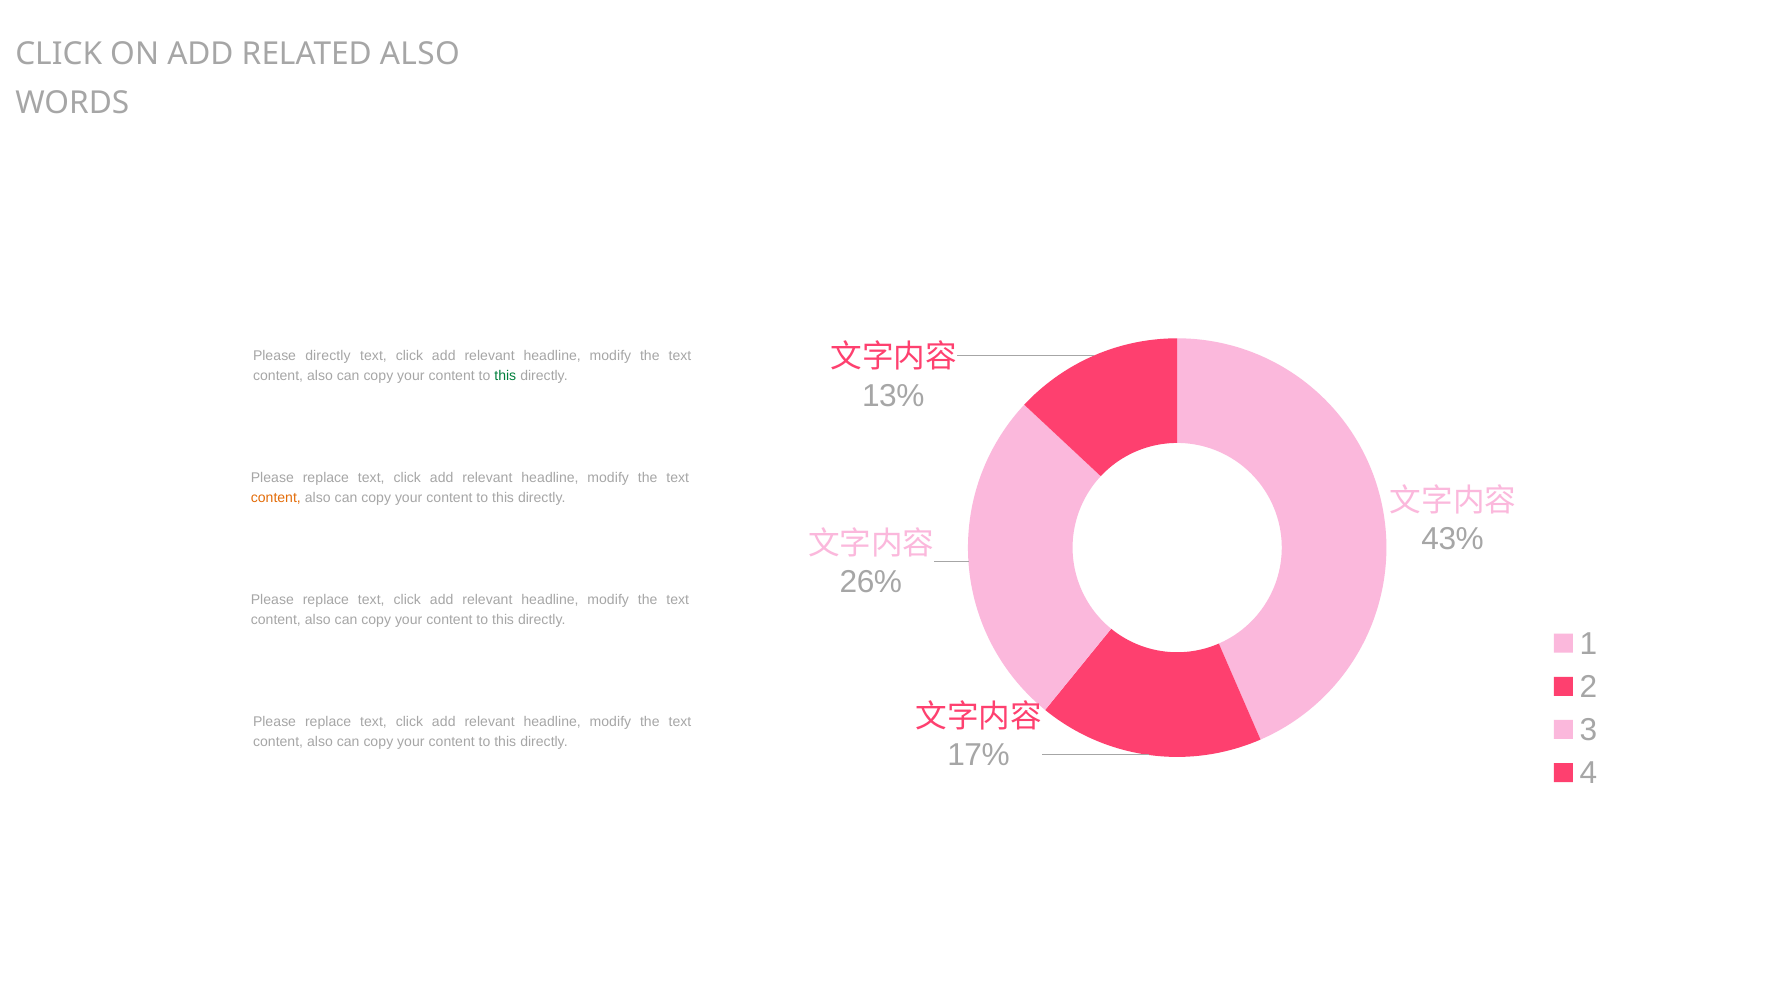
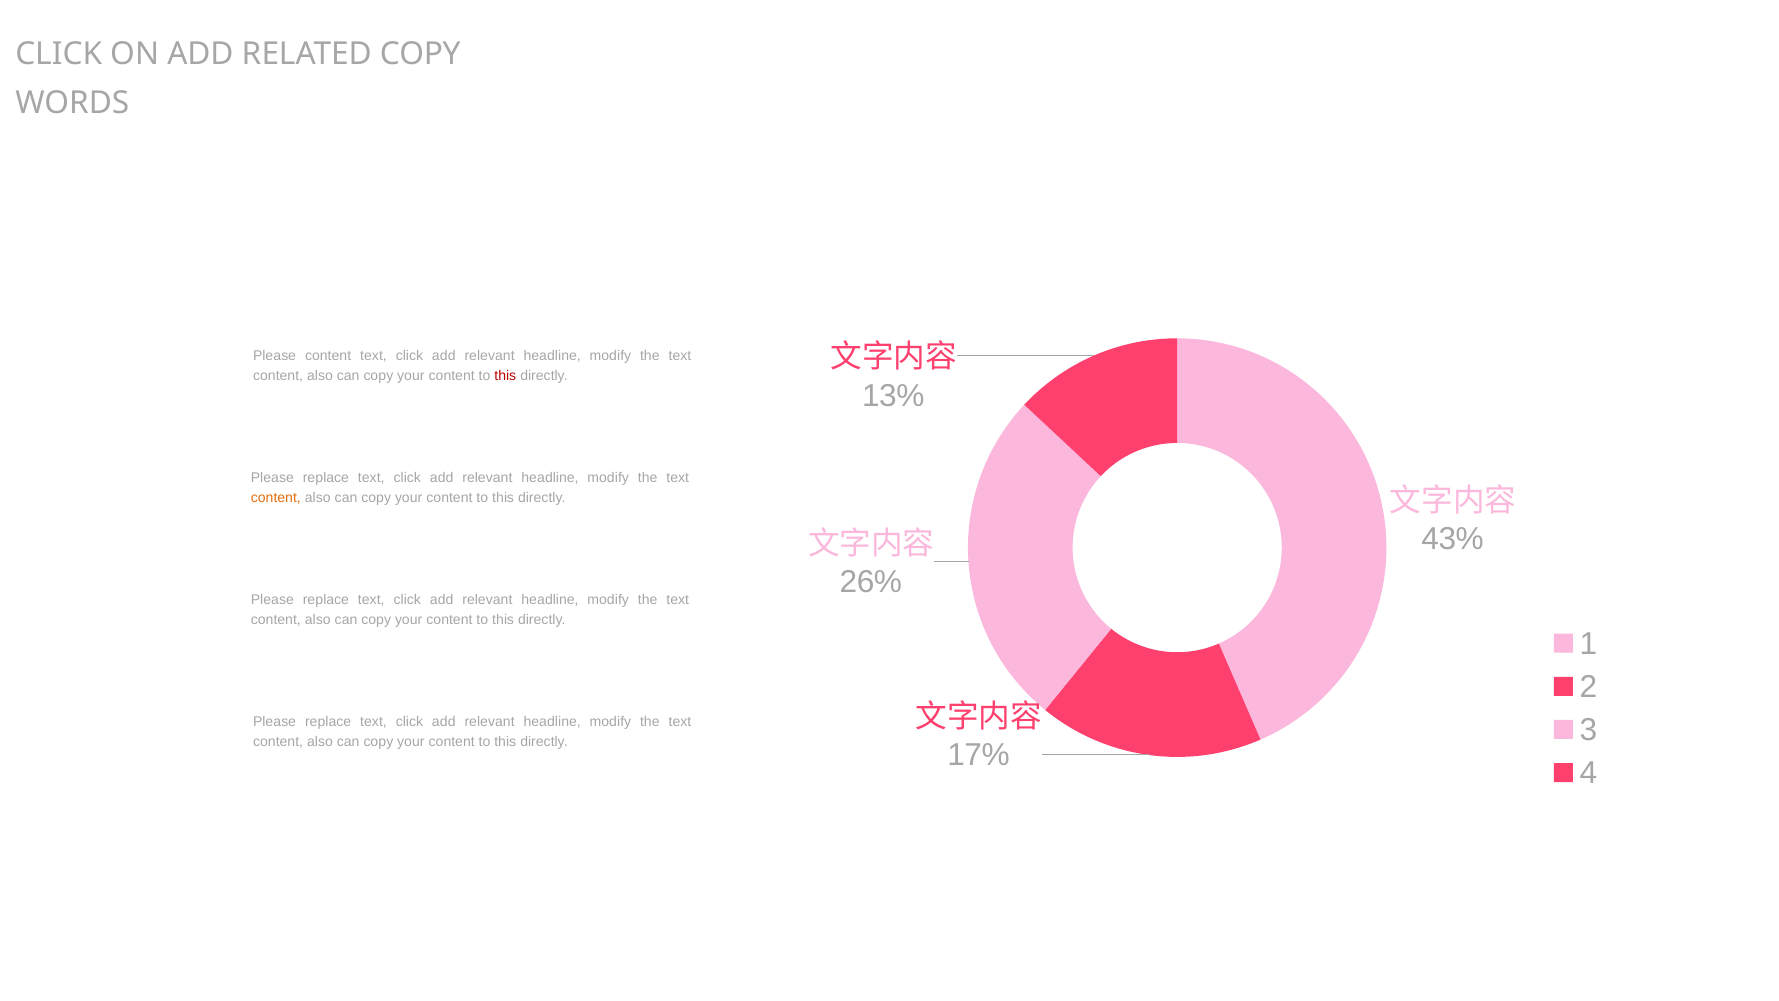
RELATED ALSO: ALSO -> COPY
Please directly: directly -> content
this at (505, 376) colour: green -> red
